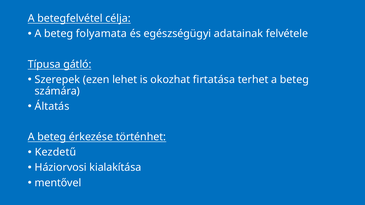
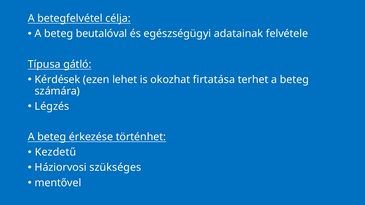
folyamata: folyamata -> beutalóval
Szerepek: Szerepek -> Kérdések
Áltatás: Áltatás -> Légzés
kialakítása: kialakítása -> szükséges
